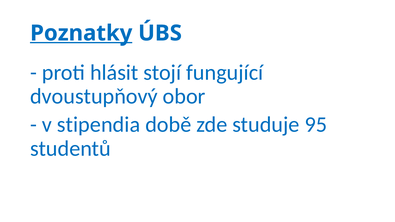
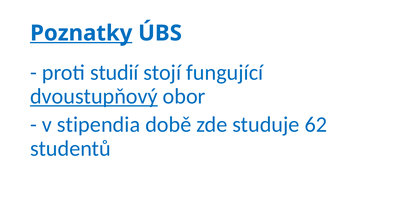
hlásit: hlásit -> studií
dvoustupňový underline: none -> present
95: 95 -> 62
